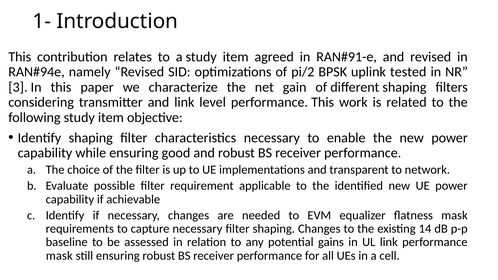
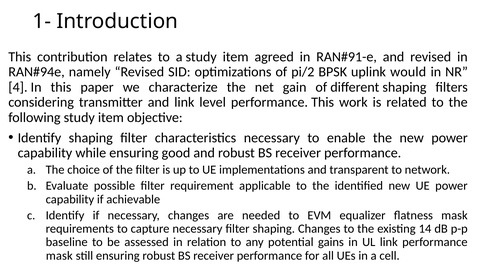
tested: tested -> would
3: 3 -> 4
